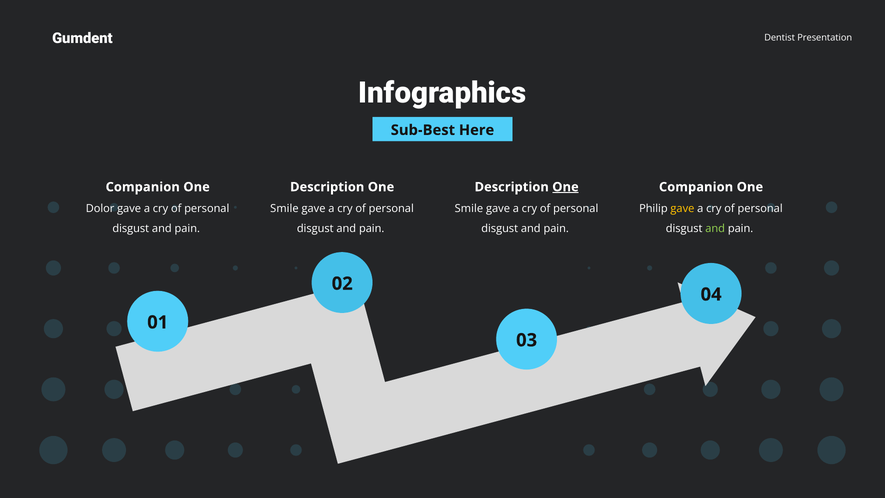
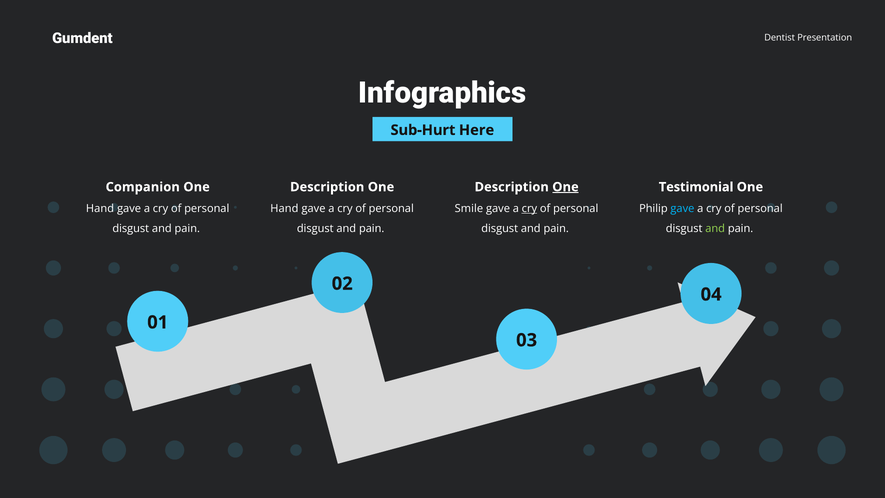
Sub-Best: Sub-Best -> Sub-Hurt
Companion at (696, 187): Companion -> Testimonial
Dolor at (100, 208): Dolor -> Hand
Smile at (284, 208): Smile -> Hand
cry at (529, 208) underline: none -> present
gave at (682, 208) colour: yellow -> light blue
